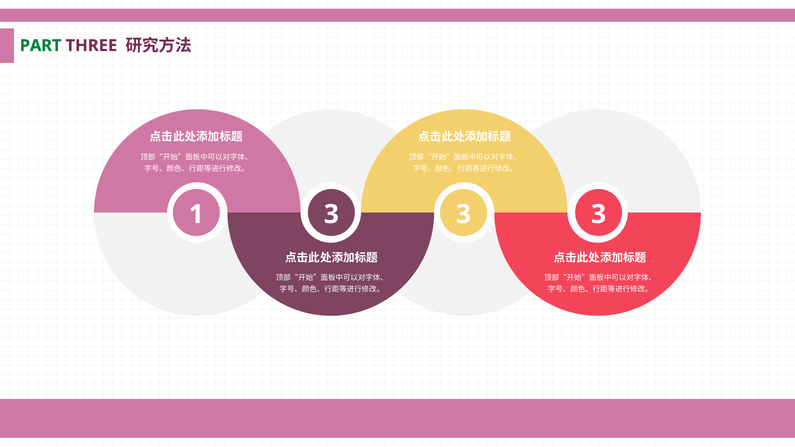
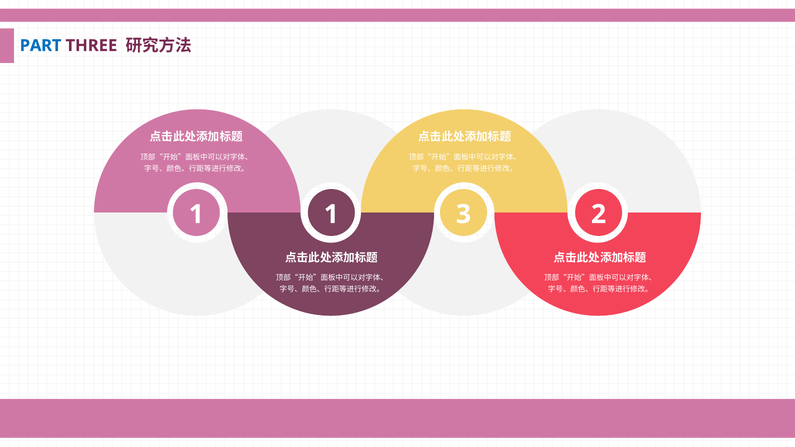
PART colour: green -> blue
1 3: 3 -> 1
3 at (599, 214): 3 -> 2
